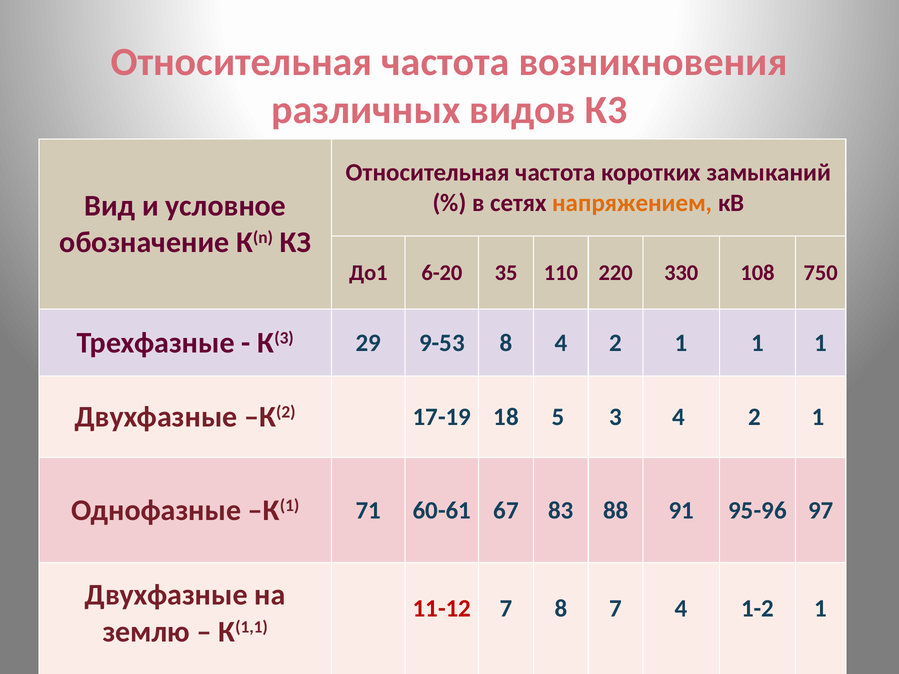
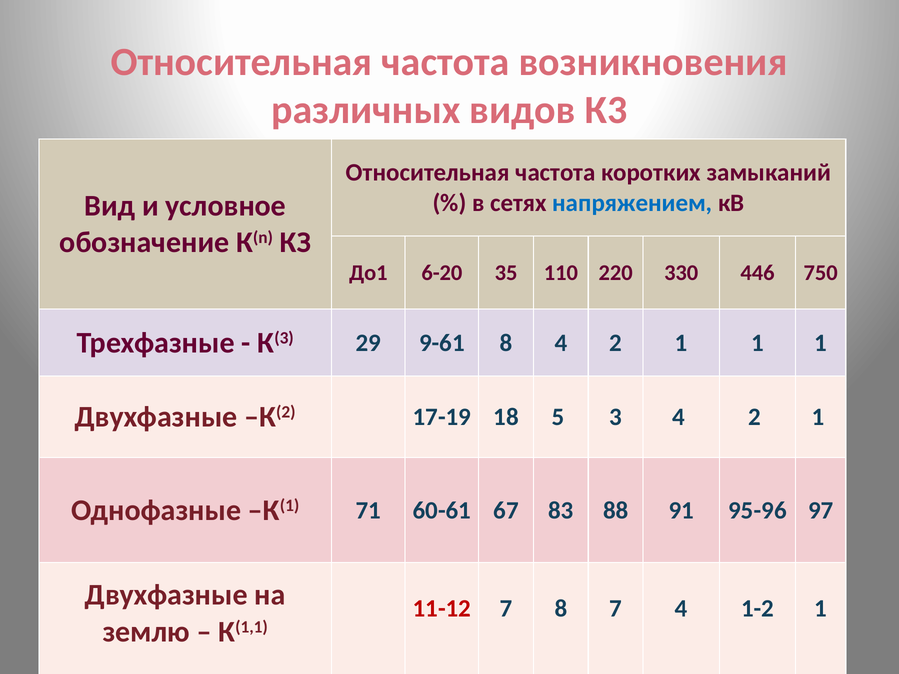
напряжением colour: orange -> blue
108: 108 -> 446
9-53: 9-53 -> 9-61
